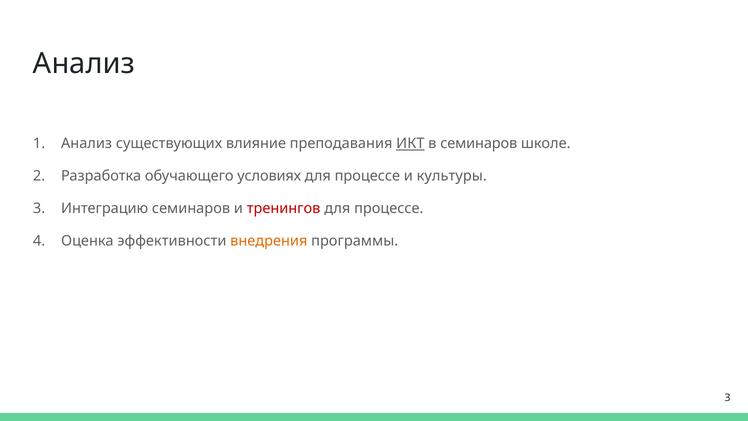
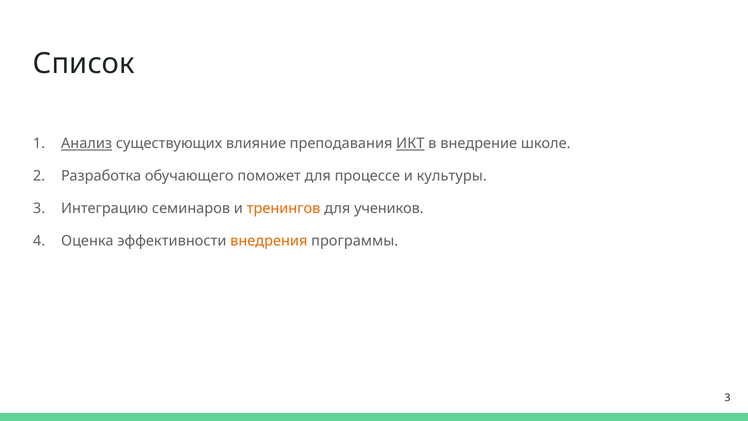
Анализ at (84, 63): Анализ -> Список
Анализ at (87, 144) underline: none -> present
в семинаров: семинаров -> внедрение
условиях: условиях -> поможет
тренингов colour: red -> orange
процессе at (389, 209): процессе -> учеников
